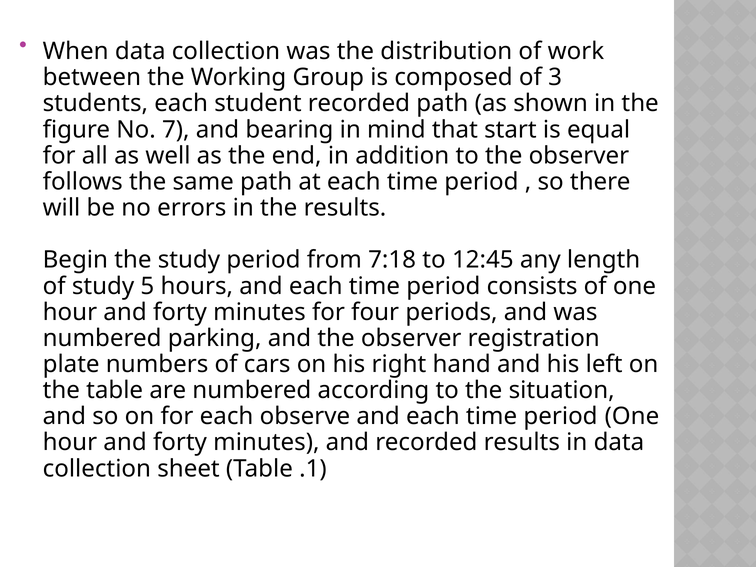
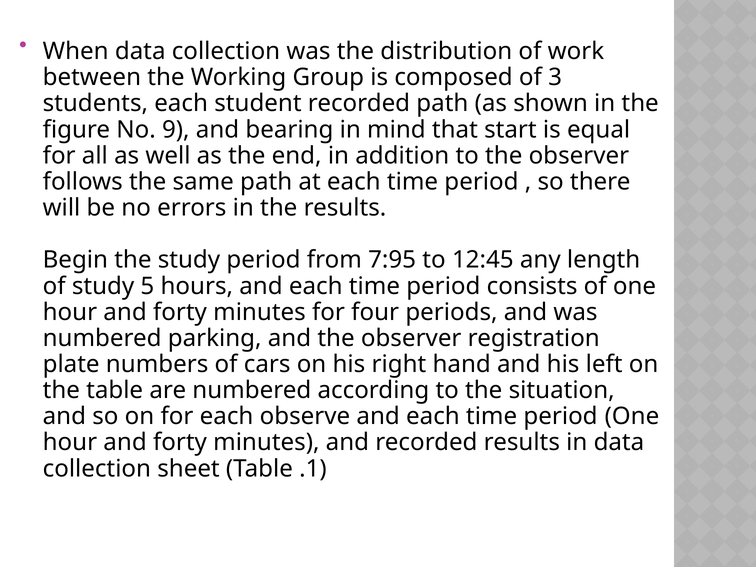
7: 7 -> 9
7:18: 7:18 -> 7:95
